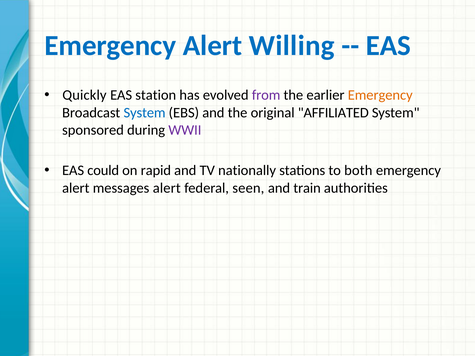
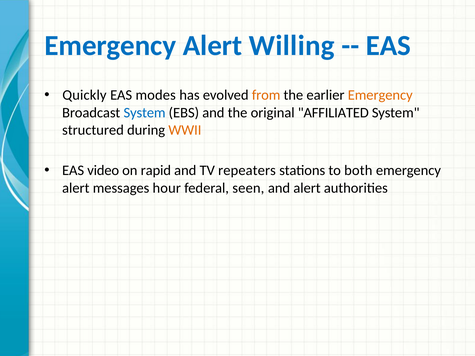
station: station -> modes
from colour: purple -> orange
sponsored: sponsored -> structured
WWII colour: purple -> orange
could: could -> video
nationally: nationally -> repeaters
messages alert: alert -> hour
and train: train -> alert
